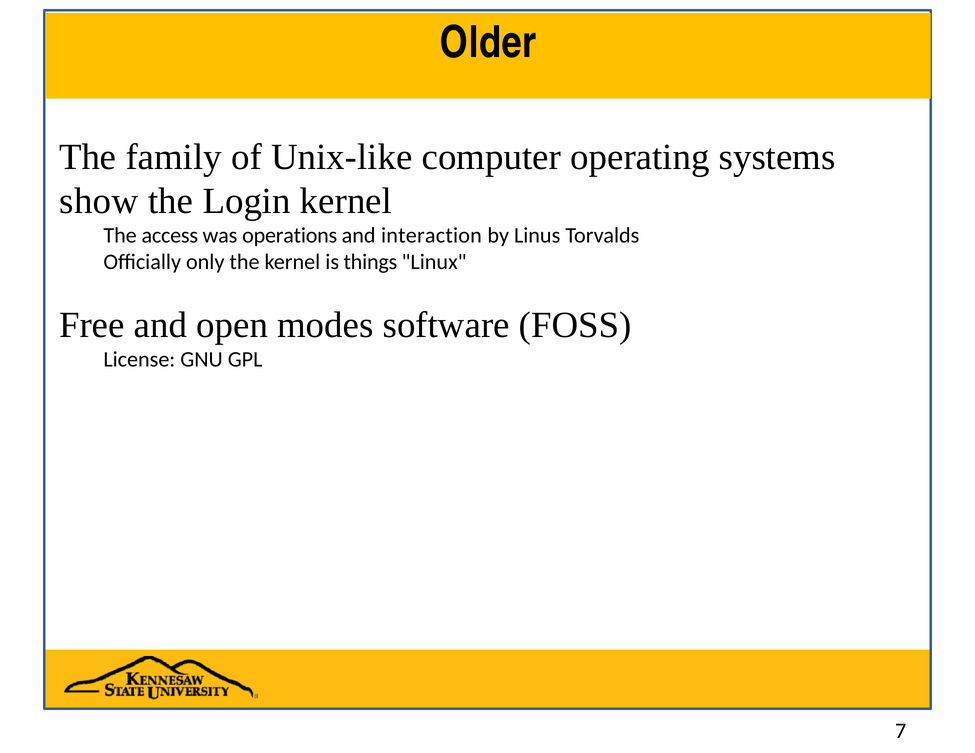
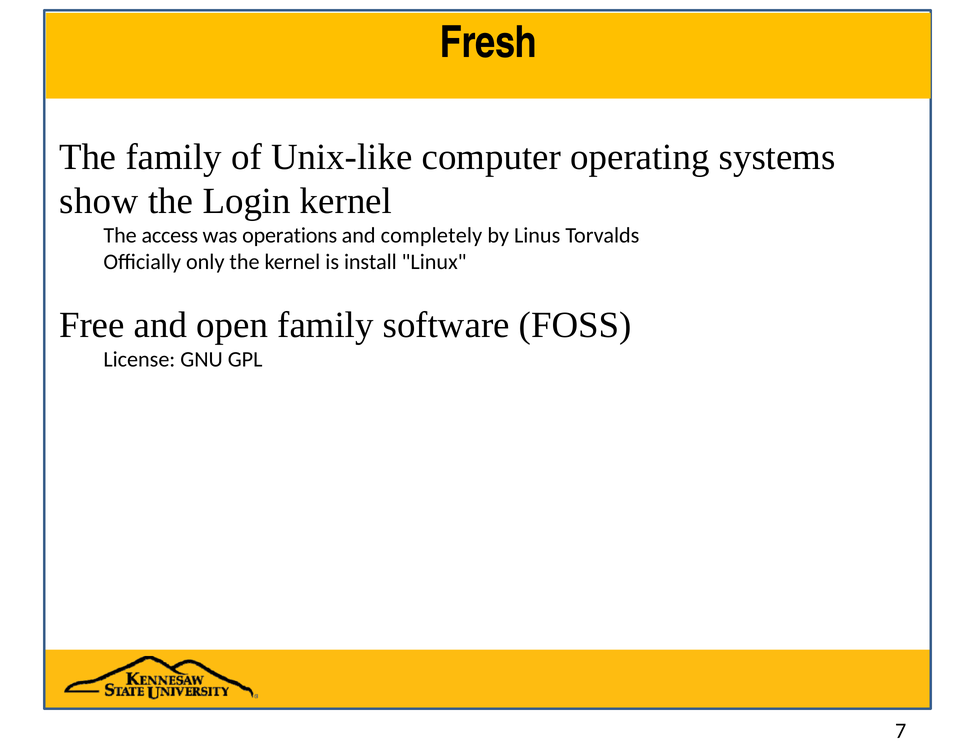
Older: Older -> Fresh
interaction: interaction -> completely
things: things -> install
open modes: modes -> family
